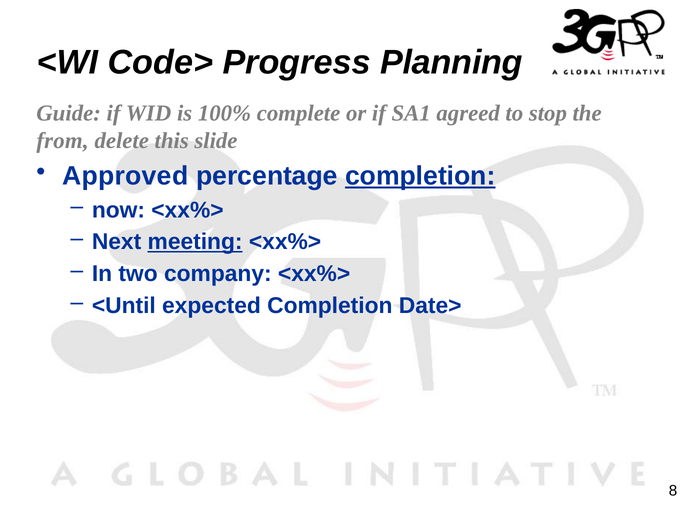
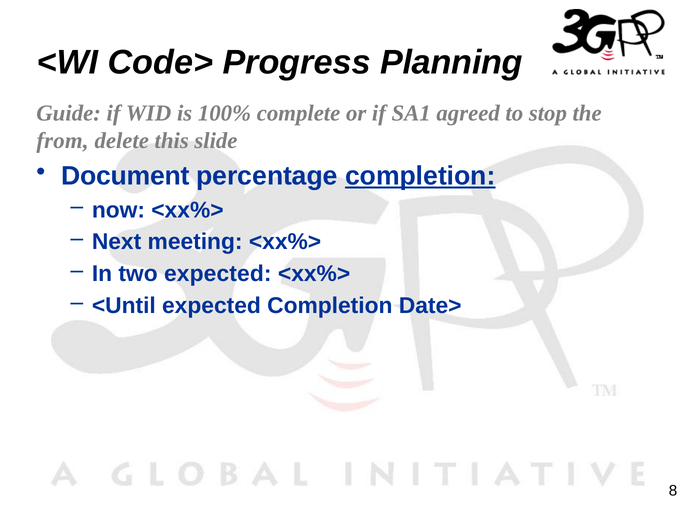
Approved: Approved -> Document
meeting underline: present -> none
two company: company -> expected
